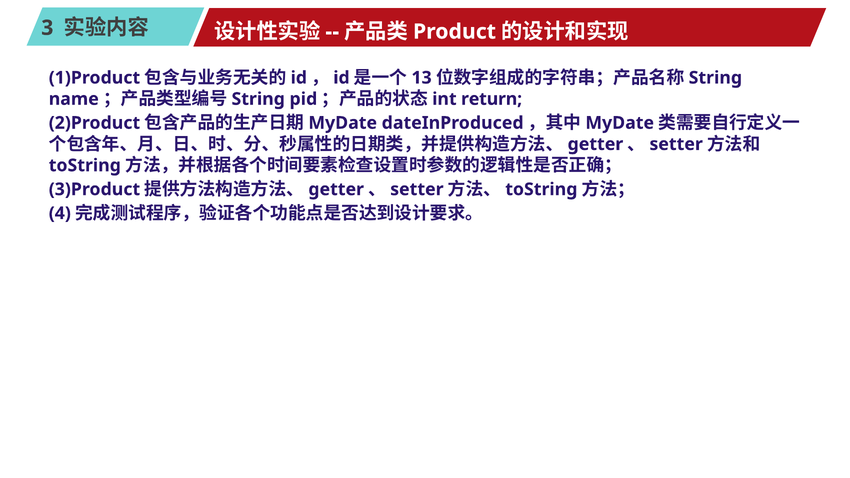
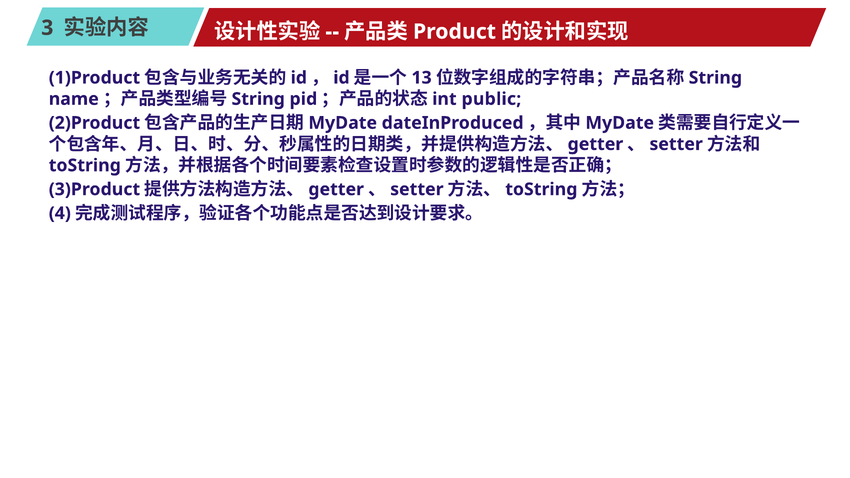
return: return -> public
